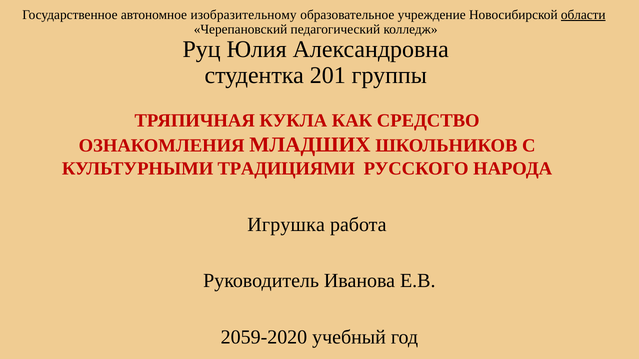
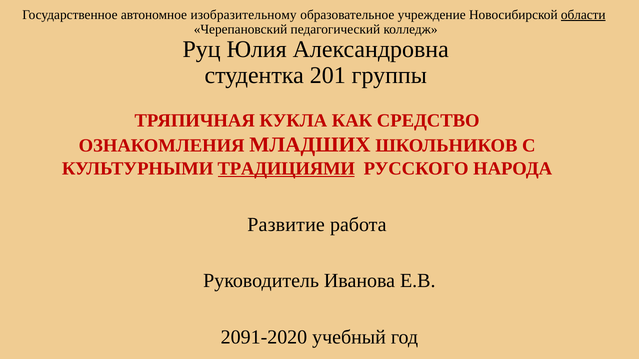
ТРАДИЦИЯМИ underline: none -> present
Игрушка: Игрушка -> Развитие
2059-2020: 2059-2020 -> 2091-2020
